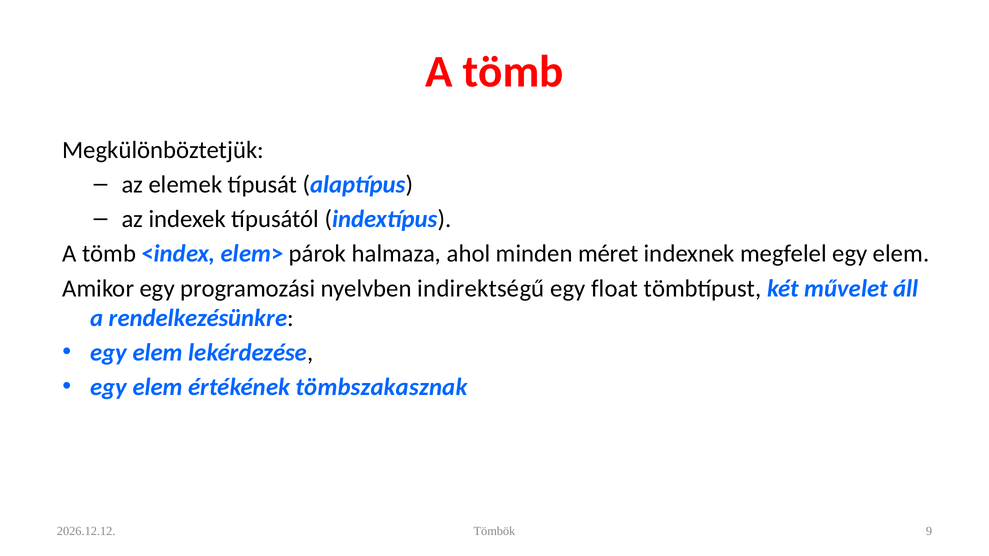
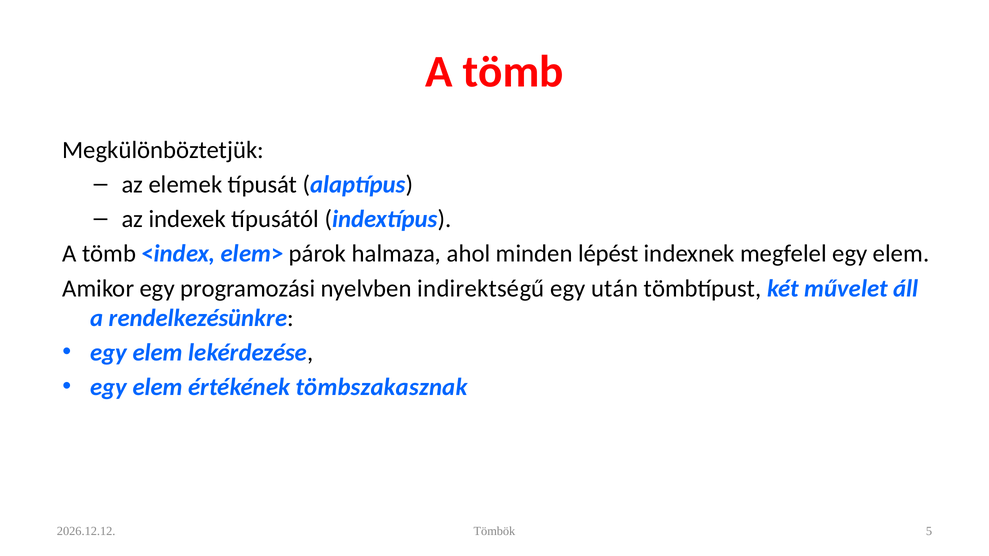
méret: méret -> lépést
float: float -> után
9: 9 -> 5
